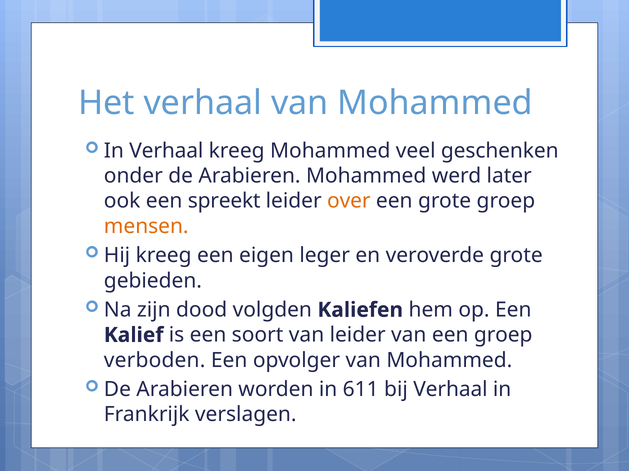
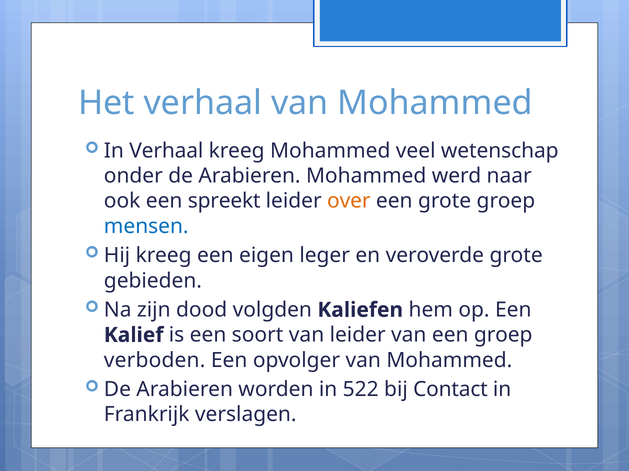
geschenken: geschenken -> wetenschap
later: later -> naar
mensen colour: orange -> blue
611: 611 -> 522
bij Verhaal: Verhaal -> Contact
